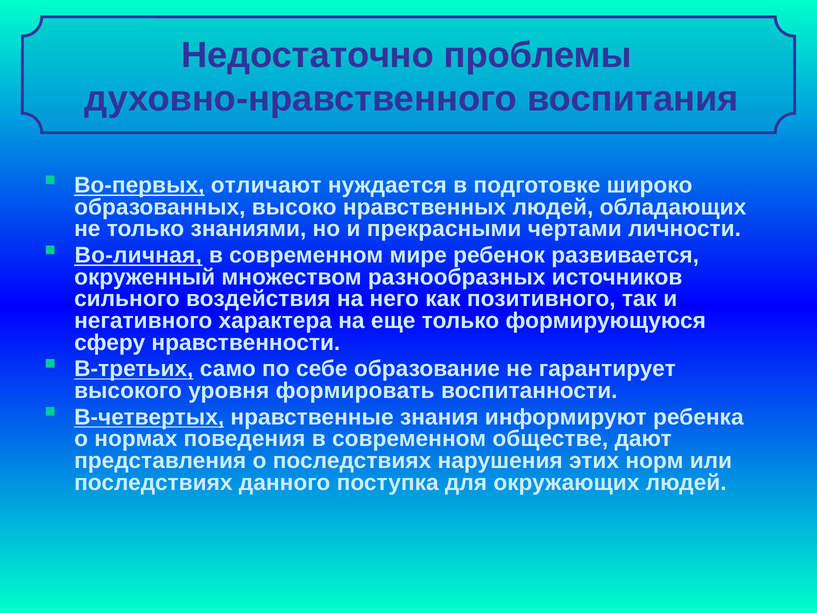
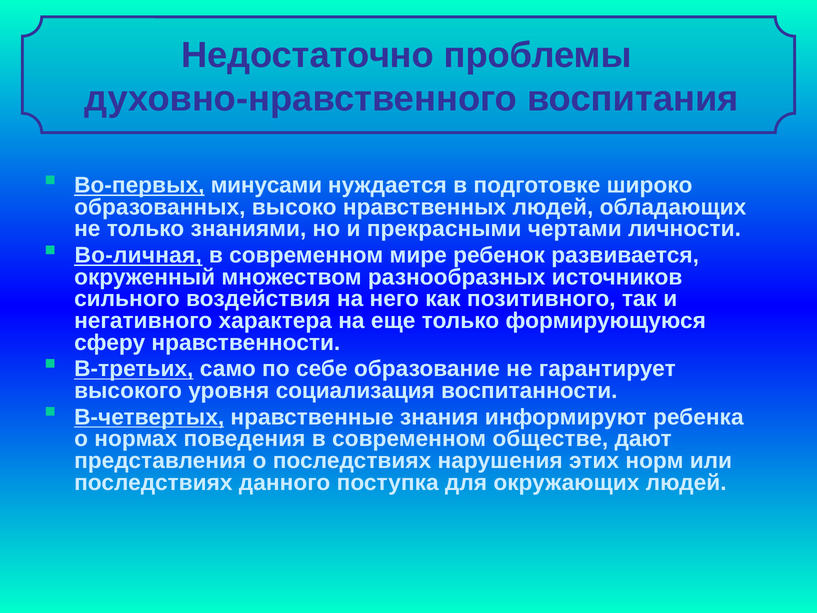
отличают: отличают -> минусами
формировать: формировать -> социализация
